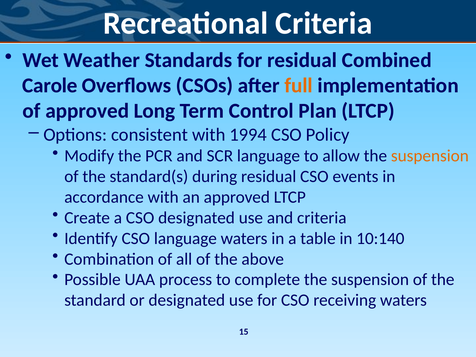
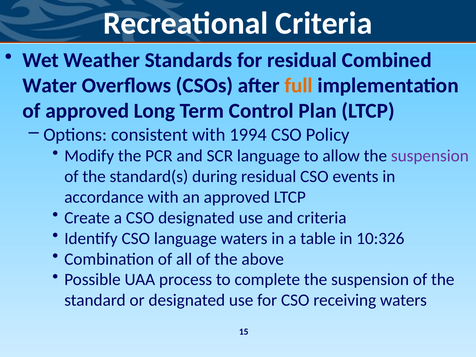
Carole: Carole -> Water
suspension at (430, 156) colour: orange -> purple
10:140: 10:140 -> 10:326
